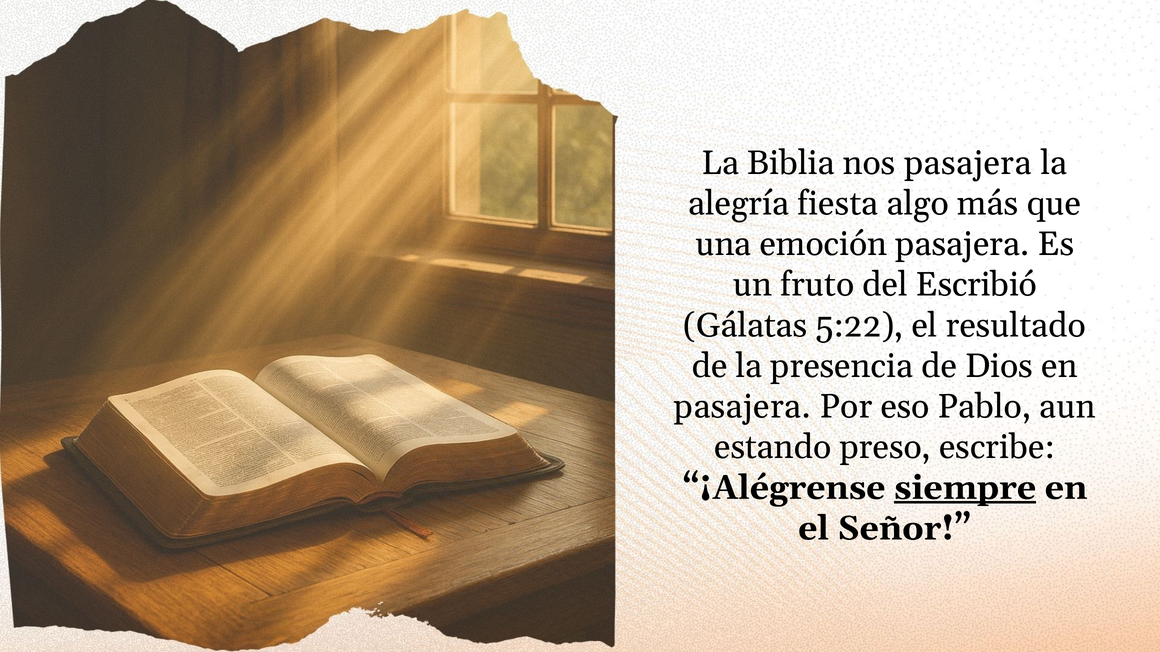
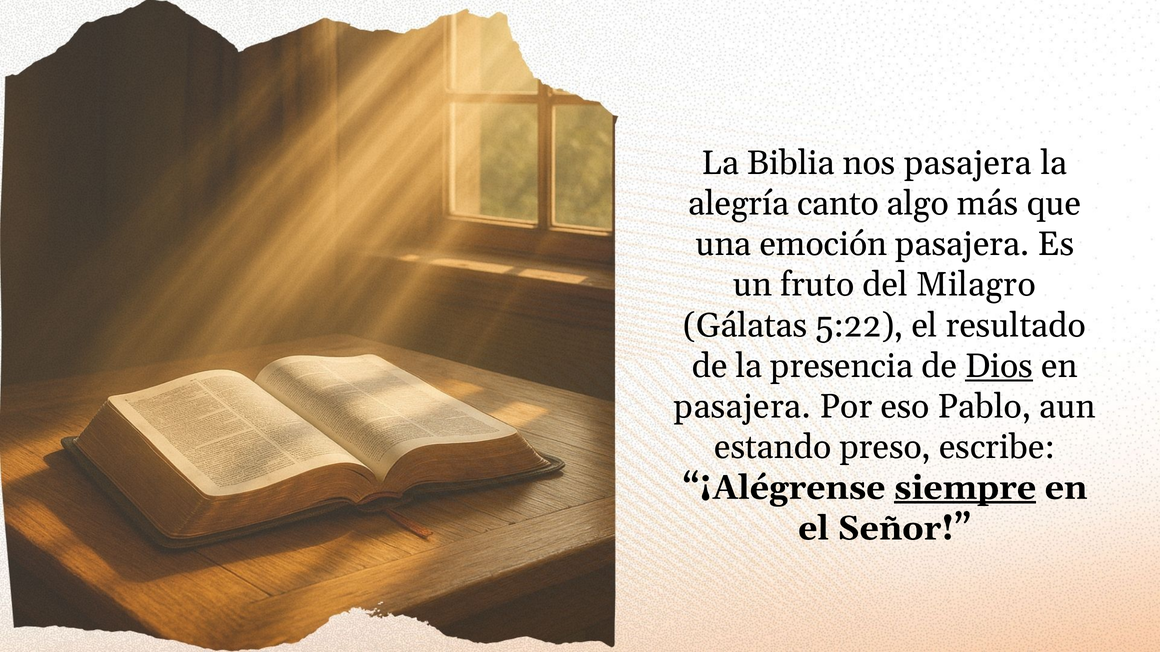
fiesta: fiesta -> canto
Escribió: Escribió -> Milagro
Dios underline: none -> present
